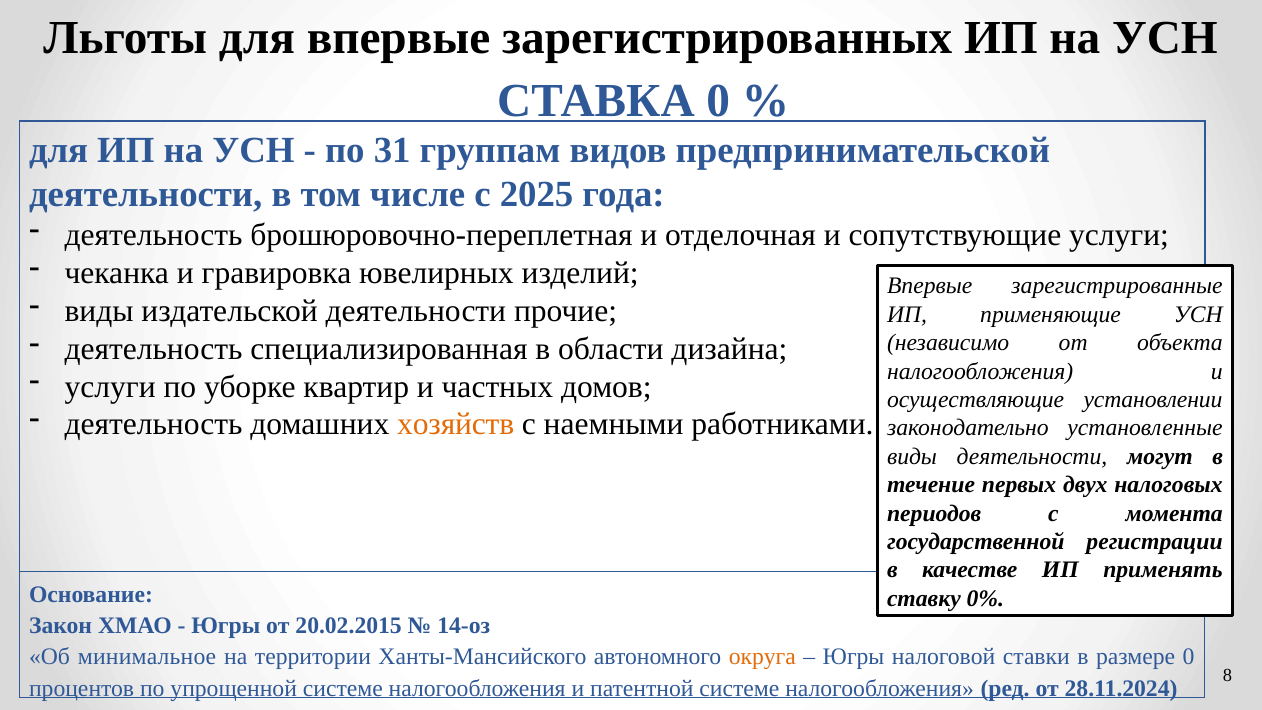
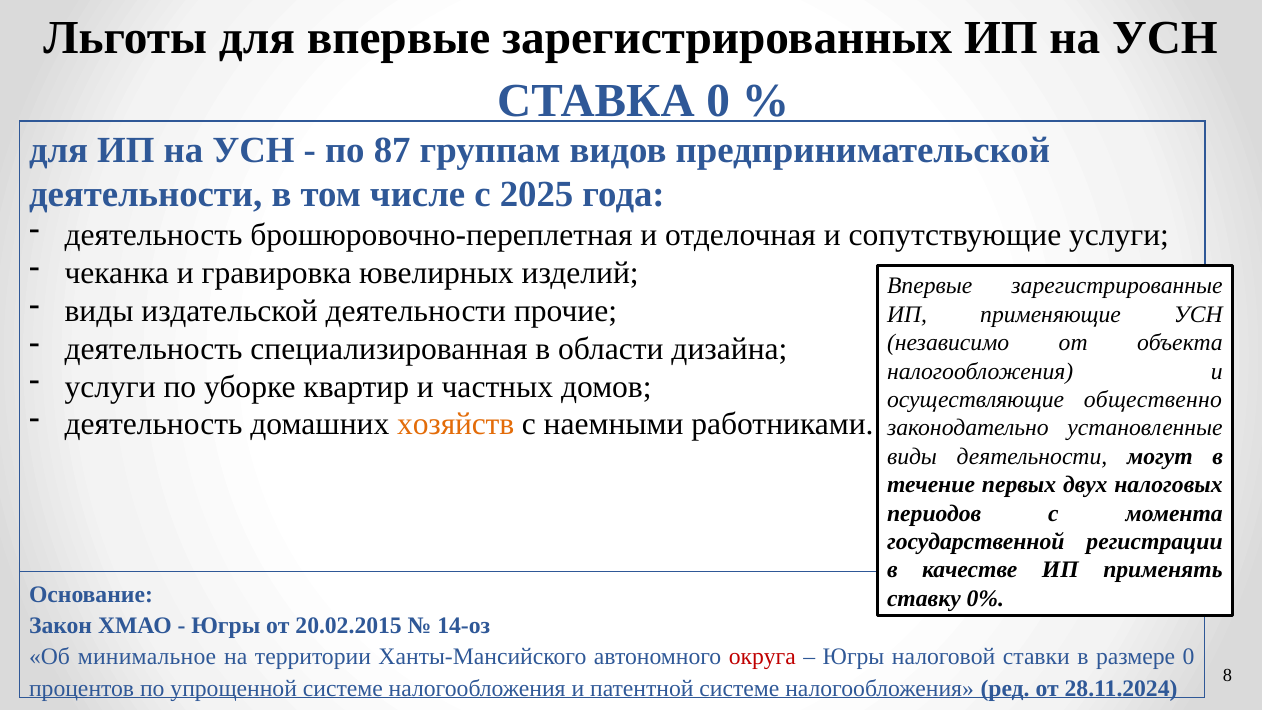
31: 31 -> 87
установлении: установлении -> общественно
округа colour: orange -> red
